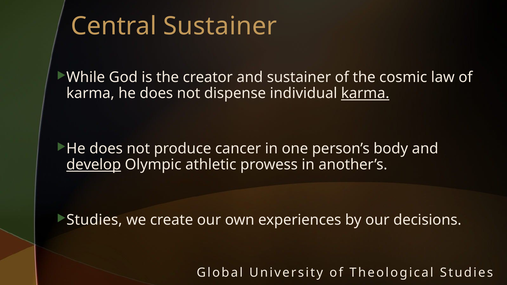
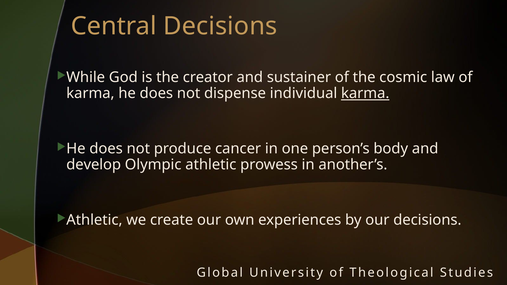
Central Sustainer: Sustainer -> Decisions
develop underline: present -> none
Studies at (94, 220): Studies -> Athletic
